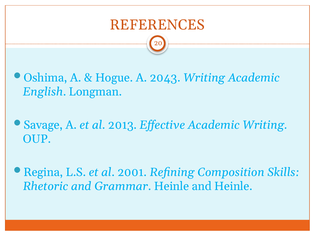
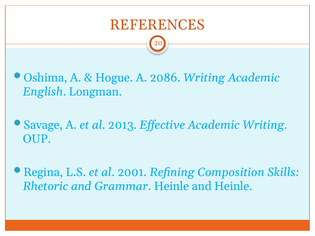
2043: 2043 -> 2086
